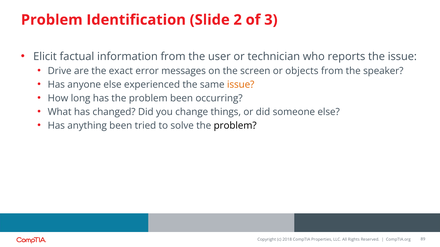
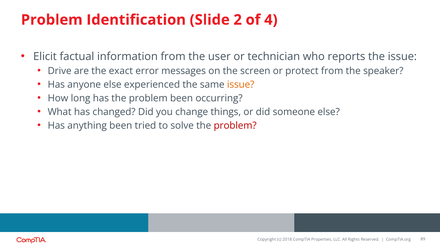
3: 3 -> 4
objects: objects -> protect
problem at (235, 126) colour: black -> red
